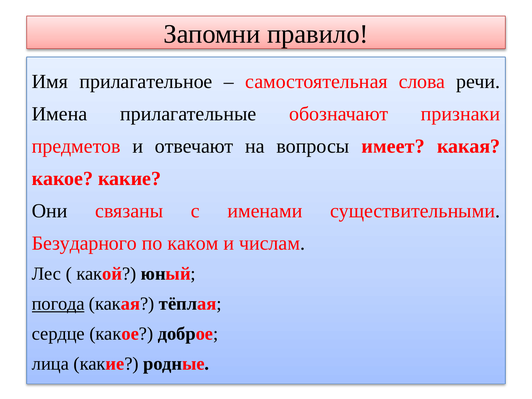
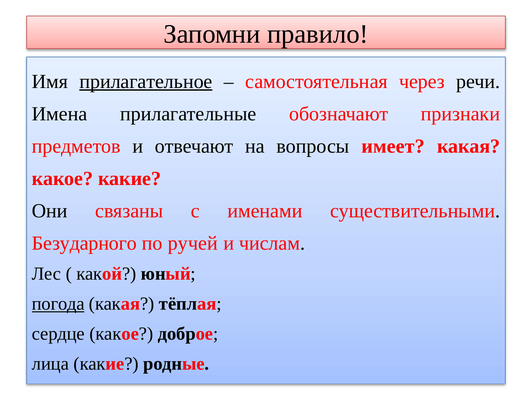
прилагательное underline: none -> present
слова: слова -> через
каком: каком -> ручей
